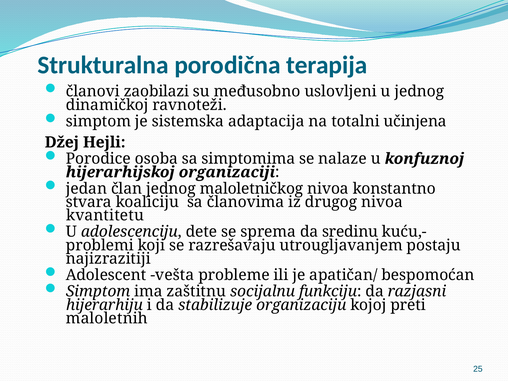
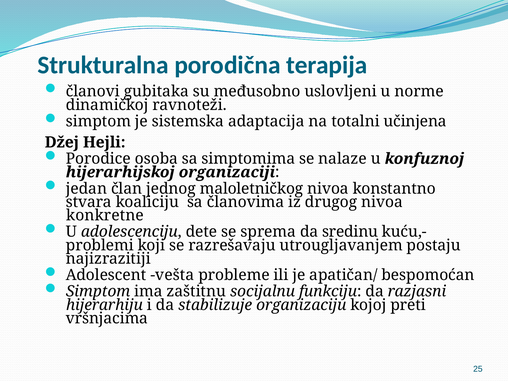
zaobilazi: zaobilazi -> gubitaka
u jednog: jednog -> norme
kvantitetu: kvantitetu -> konkretne
maloletnih: maloletnih -> vršnjacima
